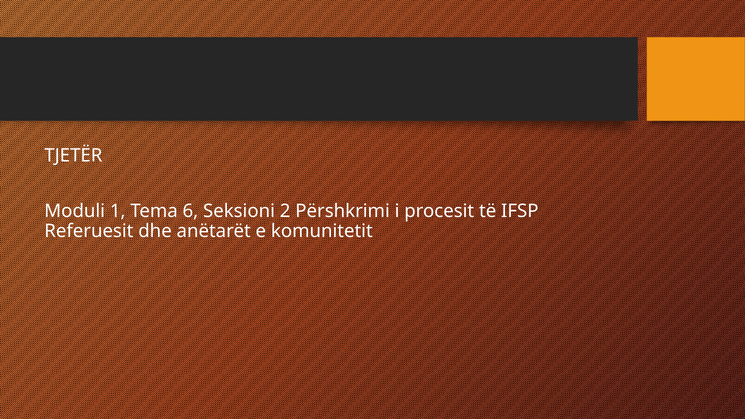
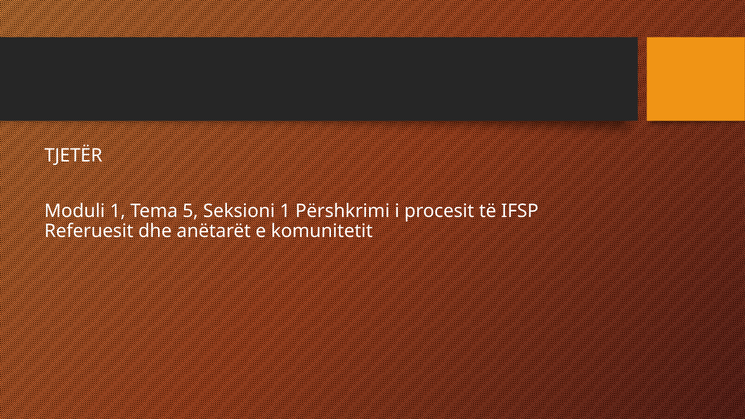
6: 6 -> 5
Seksioni 2: 2 -> 1
